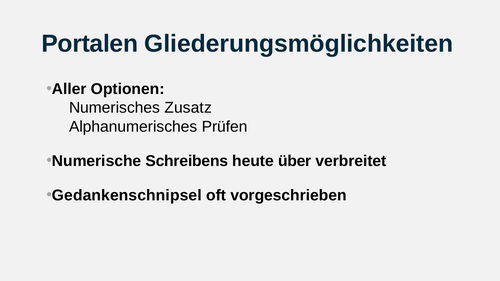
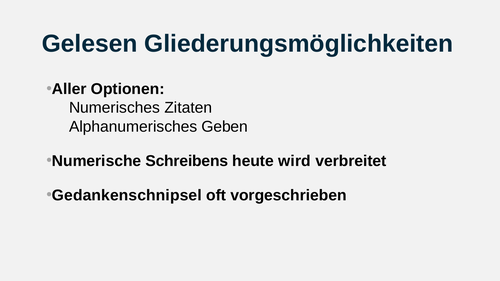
Portalen: Portalen -> Gelesen
Zusatz: Zusatz -> Zitaten
Prüfen: Prüfen -> Geben
über: über -> wird
